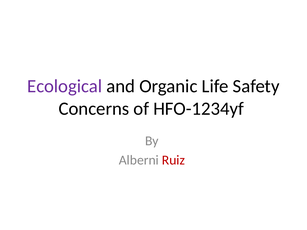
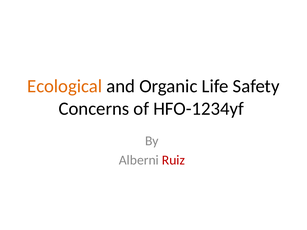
Ecological colour: purple -> orange
